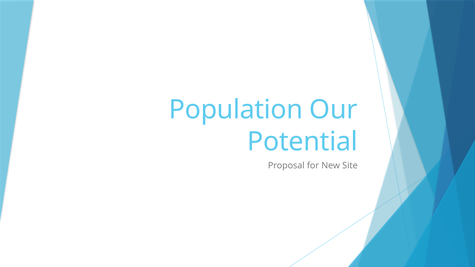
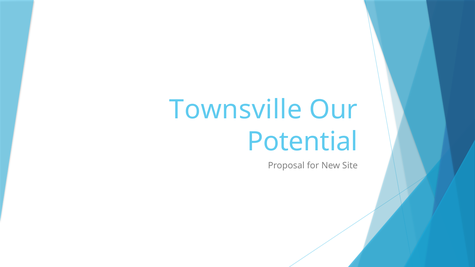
Population: Population -> Townsville
